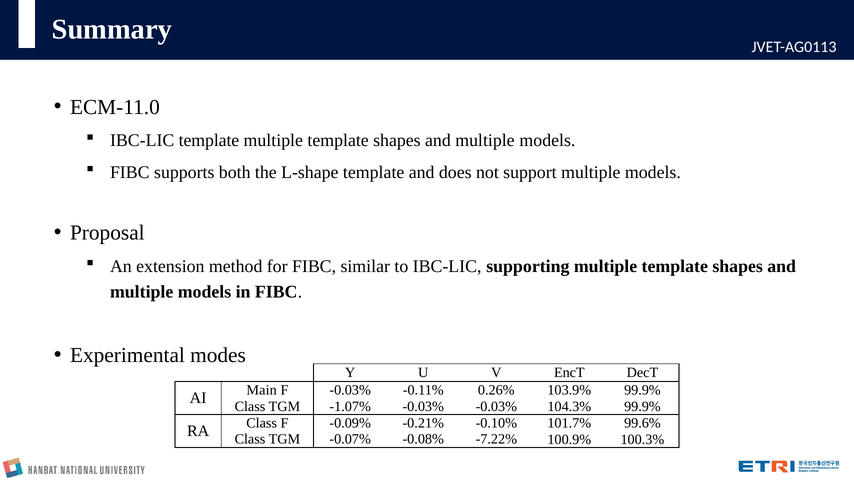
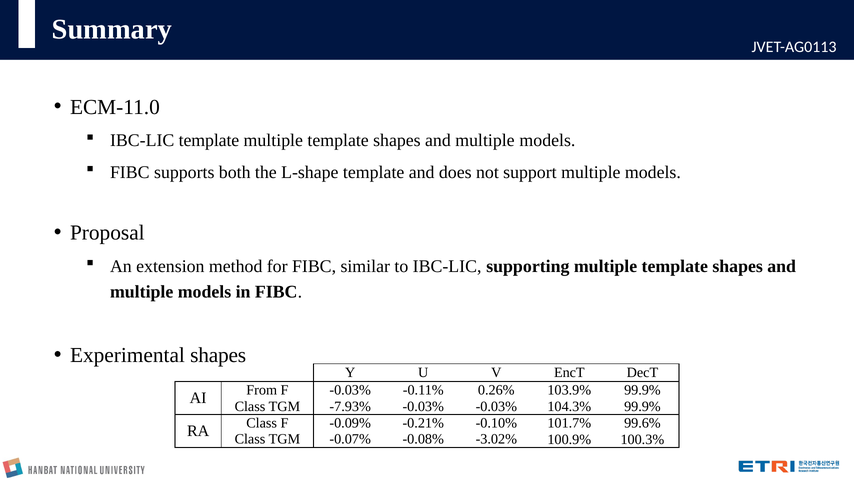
Experimental modes: modes -> shapes
Main: Main -> From
-1.07%: -1.07% -> -7.93%
-7.22%: -7.22% -> -3.02%
